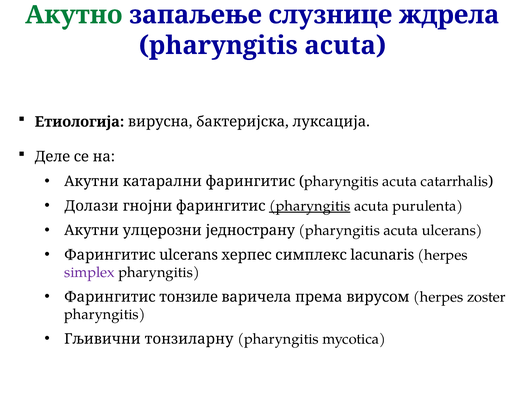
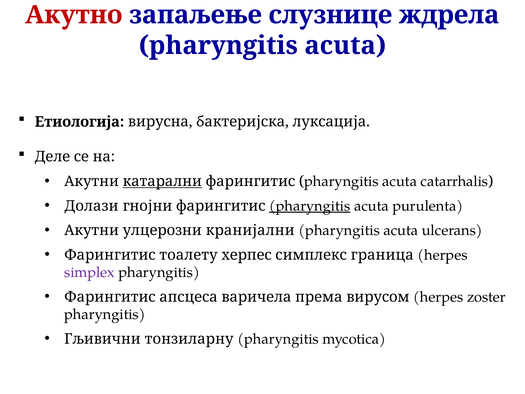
Акутно colour: green -> red
катарални underline: none -> present
једнострану: једнострану -> кранијални
Фарингитис ulcerans: ulcerans -> тоалету
lacunaris: lacunaris -> граница
тонзиле: тонзиле -> апсцеса
